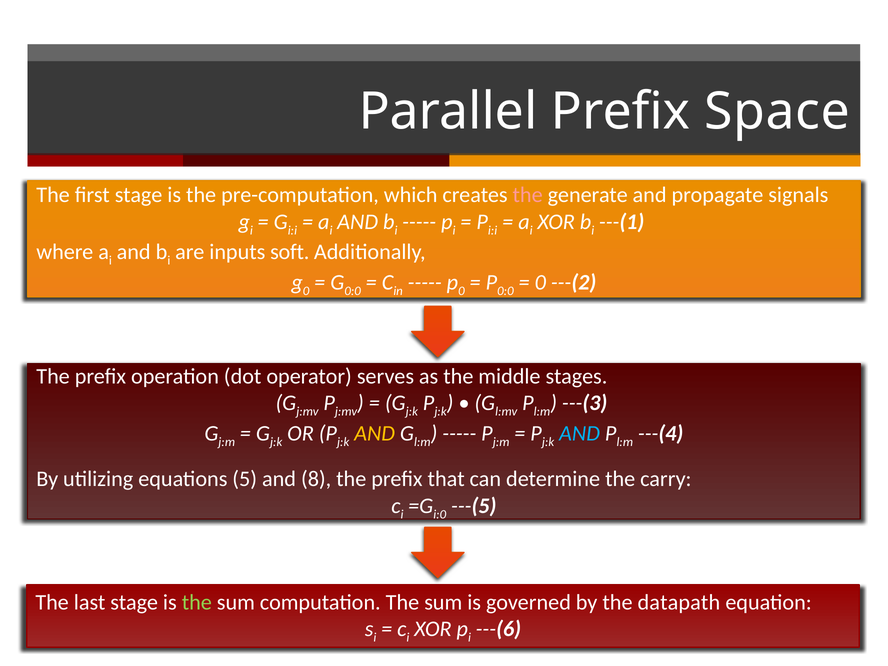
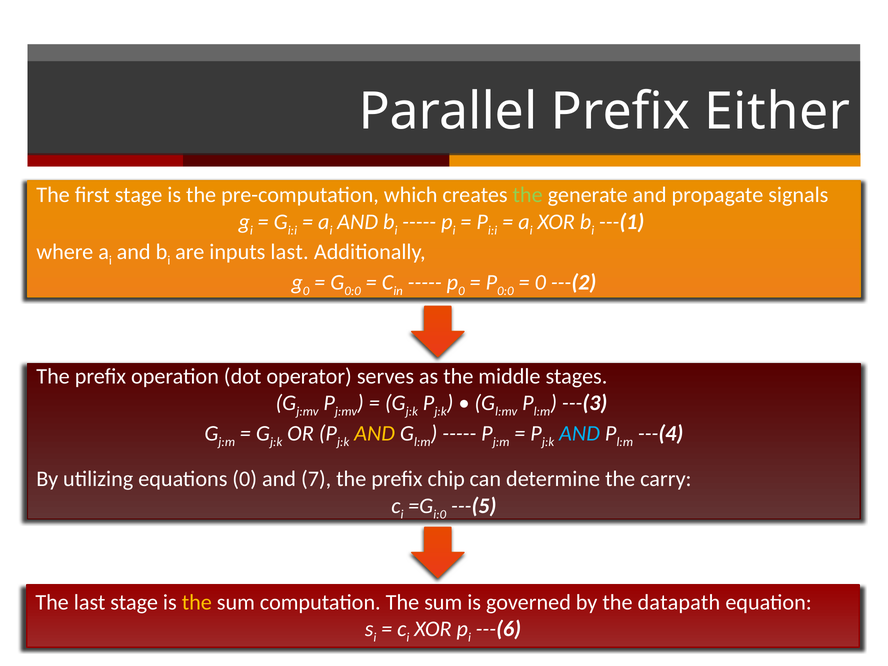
Space: Space -> Either
the at (528, 195) colour: pink -> light green
inputs soft: soft -> last
equations 5: 5 -> 0
8: 8 -> 7
that: that -> chip
the at (197, 602) colour: light green -> yellow
